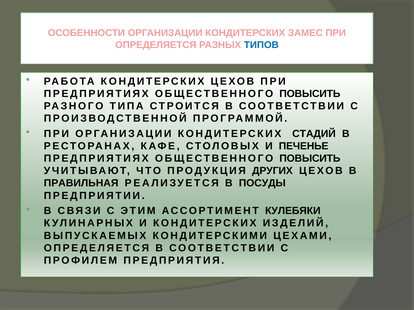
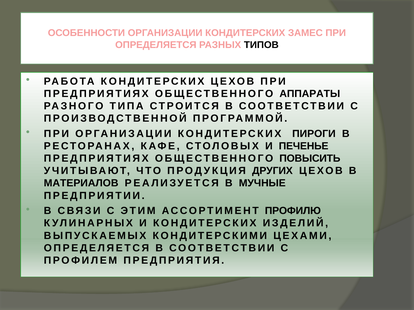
ТИПОВ colour: blue -> black
ПОВЫСИТЬ at (310, 94): ПОВЫСИТЬ -> АППАРАТЫ
СТАДИЙ: СТАДИЙ -> ПИРОГИ
ПРАВИЛЬНАЯ: ПРАВИЛЬНАЯ -> МАТЕРИАЛОВ
ПОСУДЫ: ПОСУДЫ -> МУЧНЫЕ
КУЛЕБЯКИ: КУЛЕБЯКИ -> ПРОФИЛЮ
